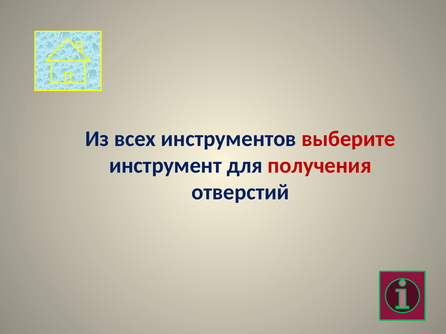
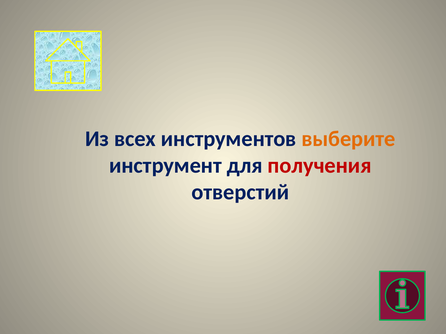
выберите colour: red -> orange
